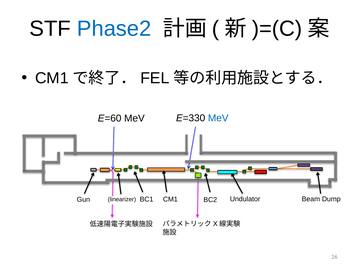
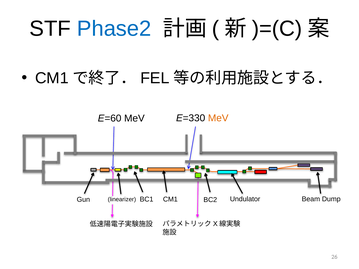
MeV at (218, 118) colour: blue -> orange
